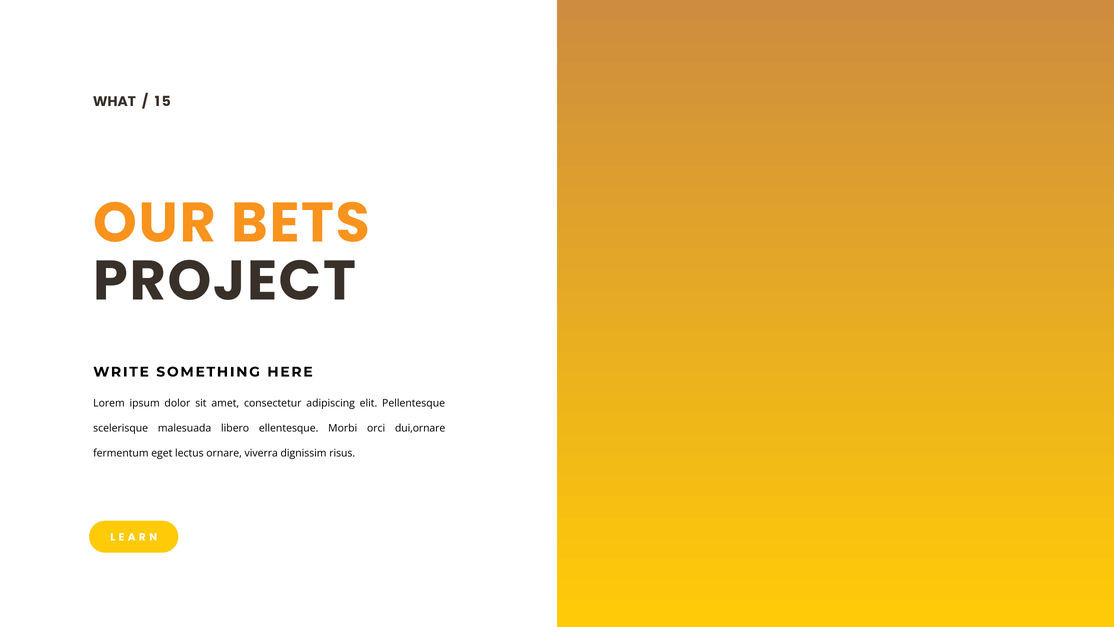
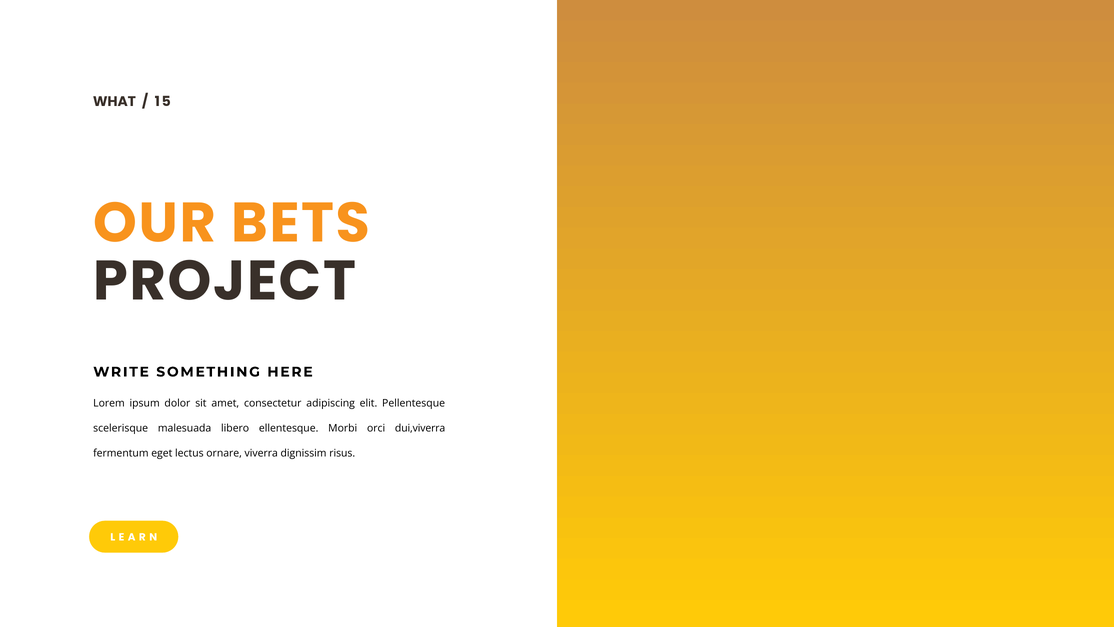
dui,ornare: dui,ornare -> dui,viverra
